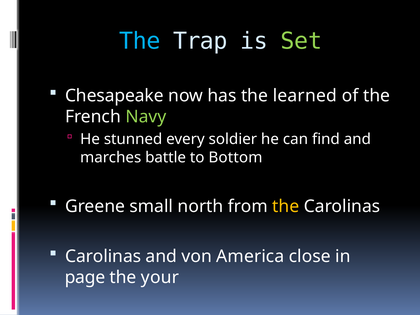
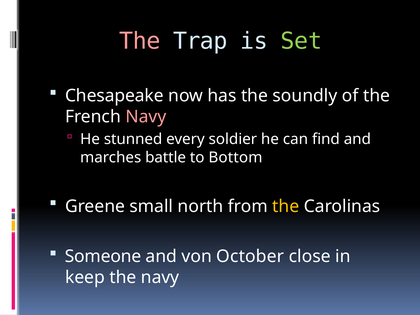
The at (140, 41) colour: light blue -> pink
learned: learned -> soundly
Navy at (146, 117) colour: light green -> pink
Carolinas at (103, 256): Carolinas -> Someone
America: America -> October
page: page -> keep
the your: your -> navy
